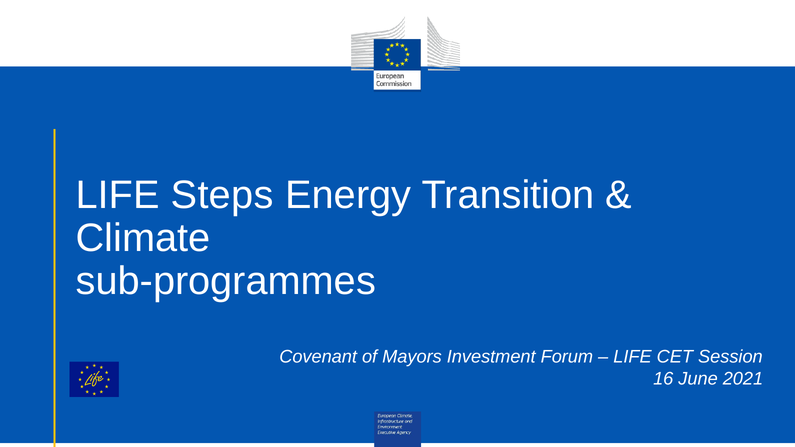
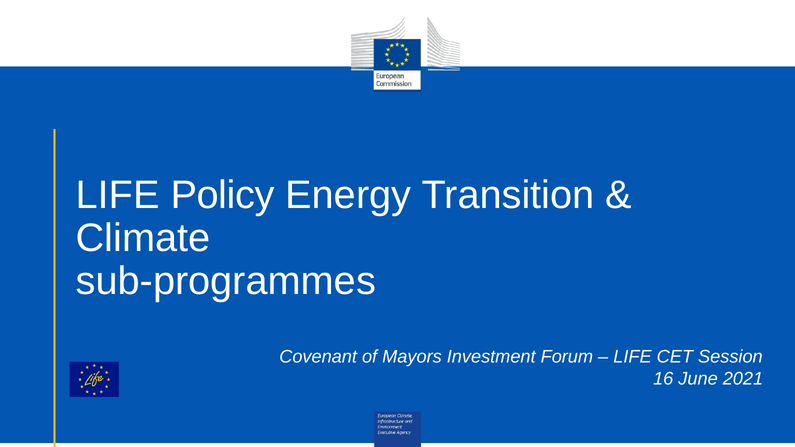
Steps: Steps -> Policy
